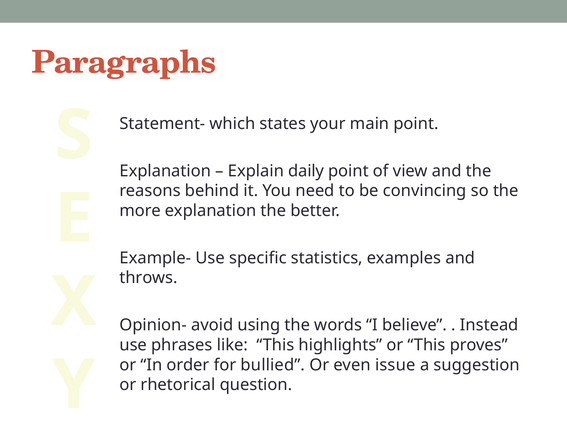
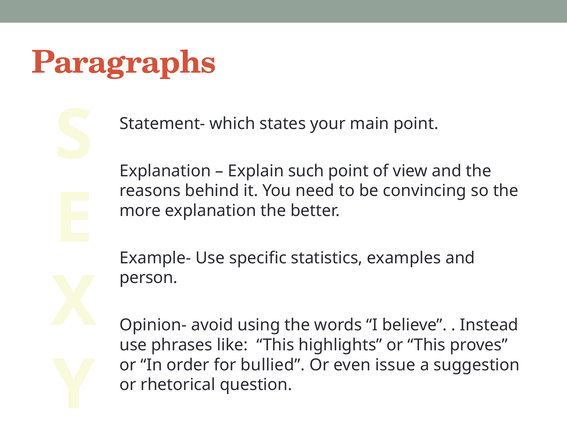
daily: daily -> such
throws: throws -> person
